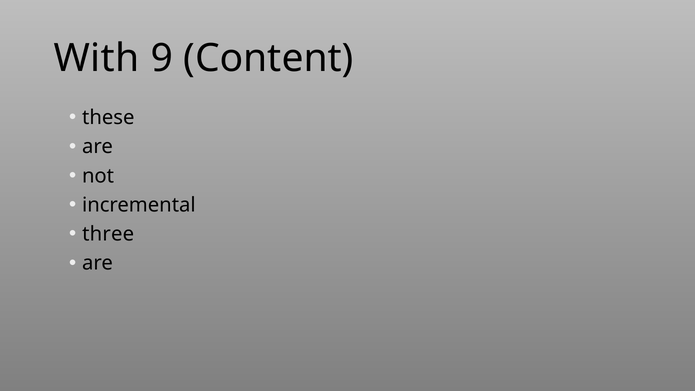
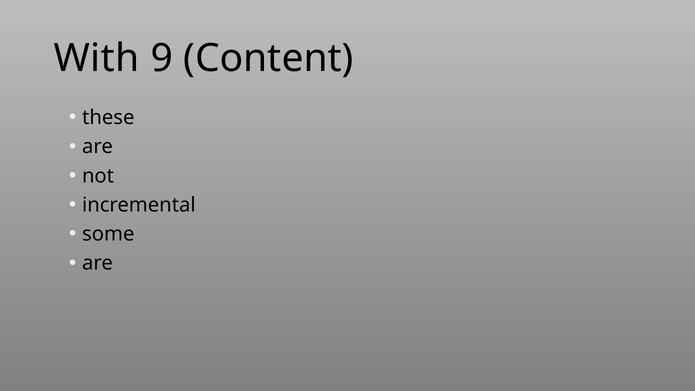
three: three -> some
